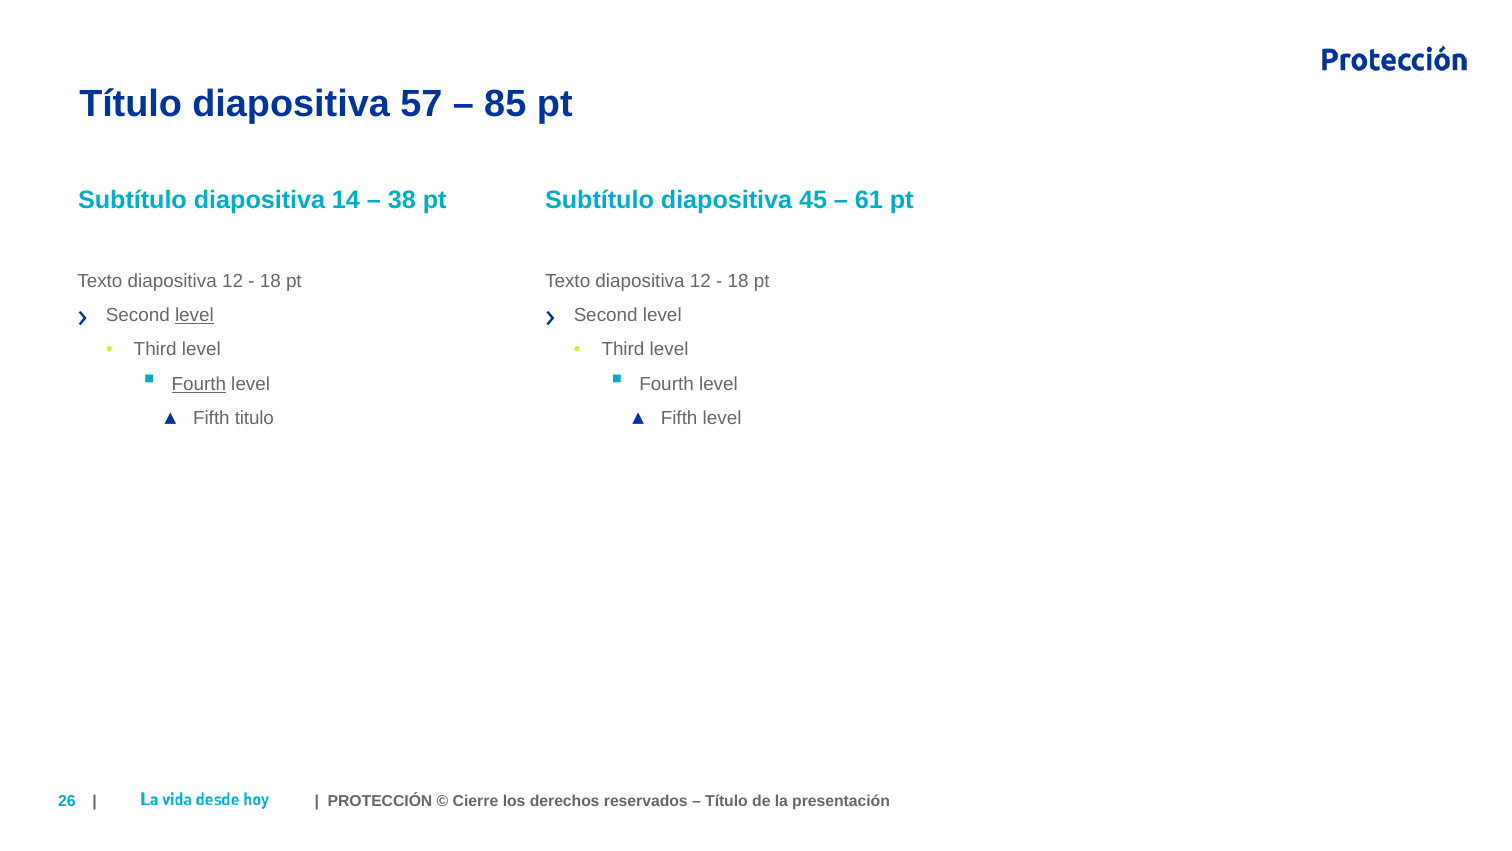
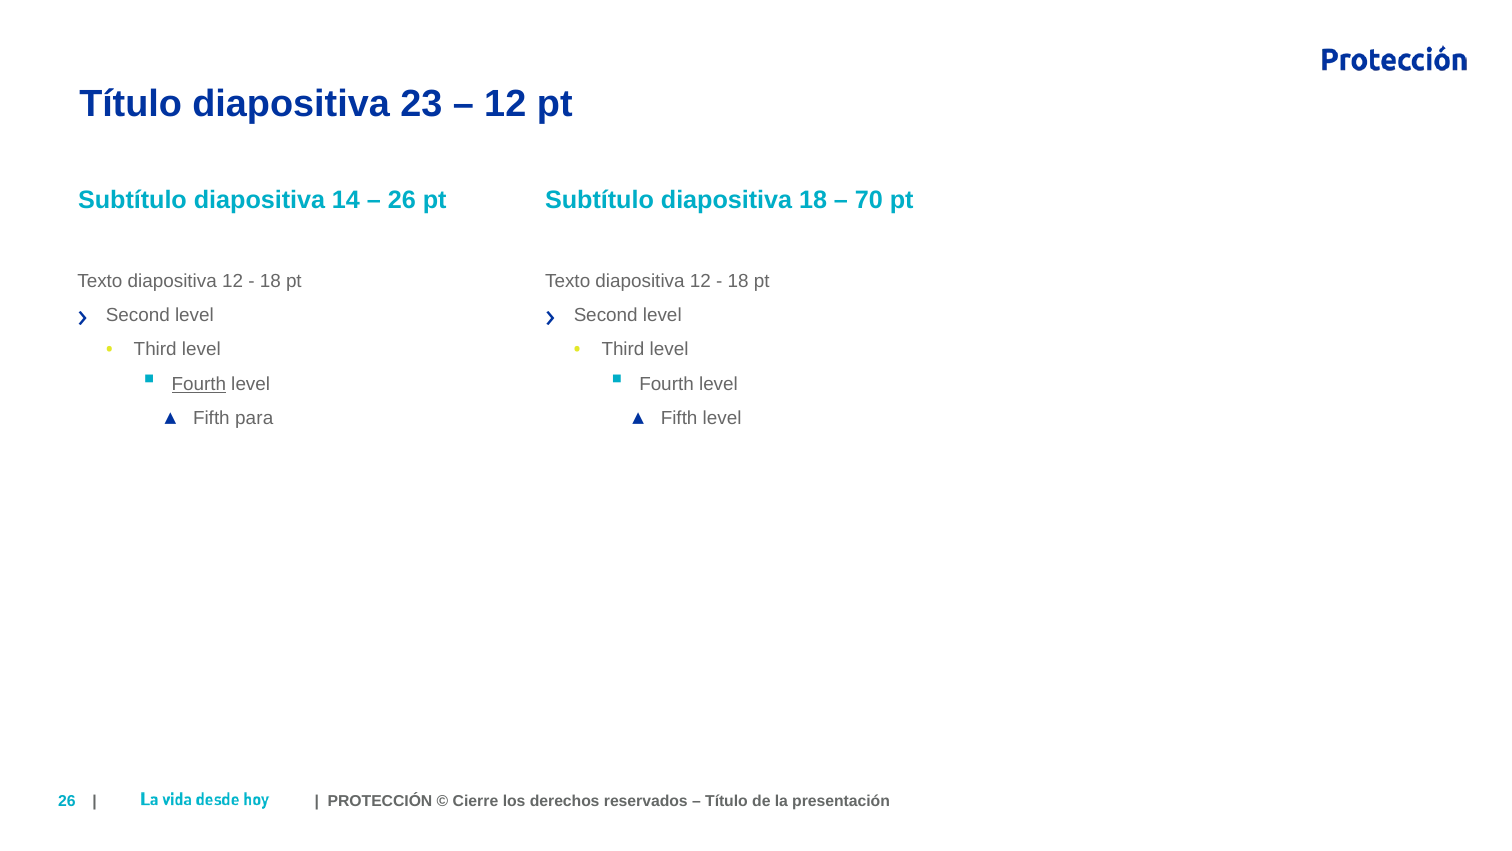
57: 57 -> 23
85 at (505, 104): 85 -> 12
38 at (402, 200): 38 -> 26
diapositiva 45: 45 -> 18
61: 61 -> 70
level at (194, 315) underline: present -> none
titulo: titulo -> para
